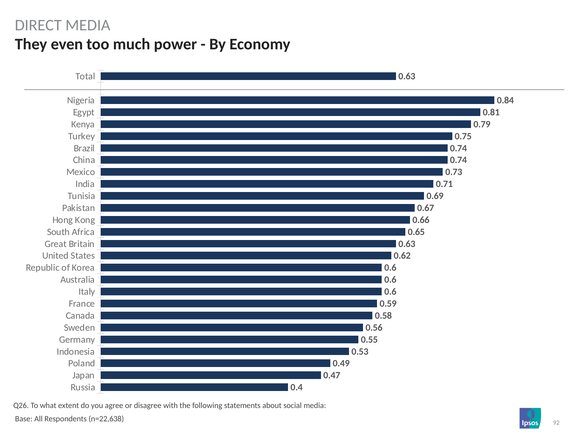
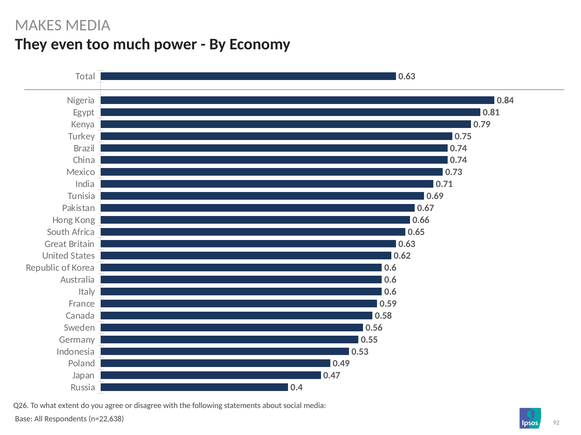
DIRECT: DIRECT -> MAKES
